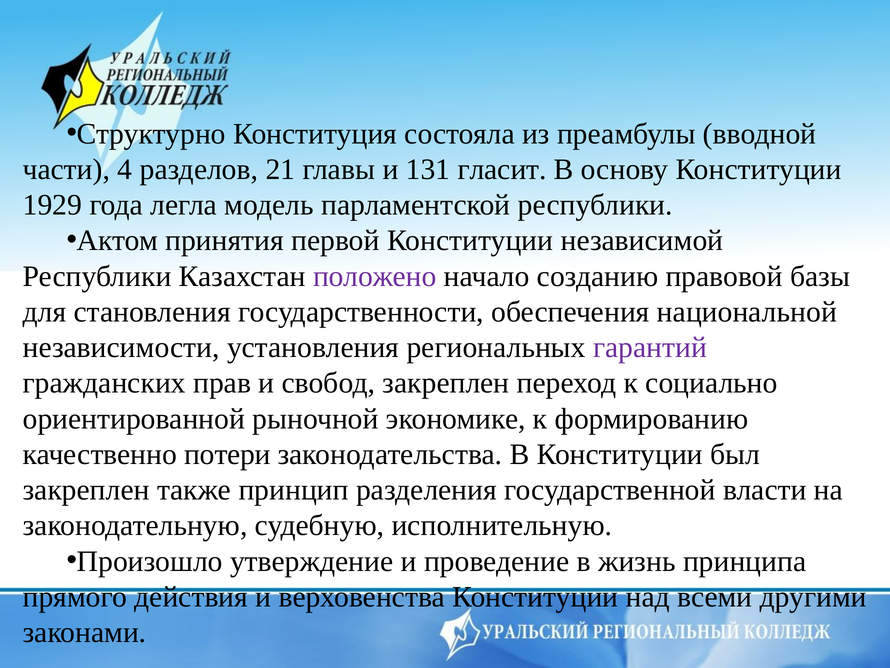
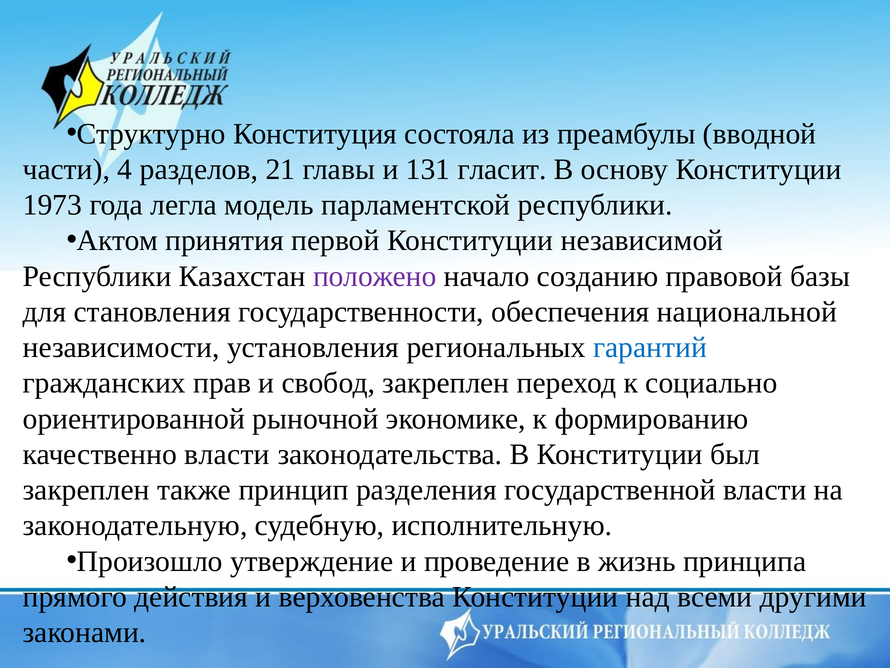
1929: 1929 -> 1973
гарантий colour: purple -> blue
качественно потери: потери -> власти
